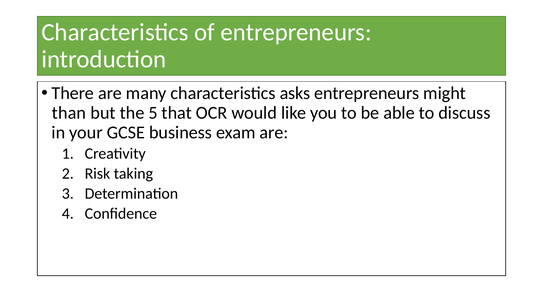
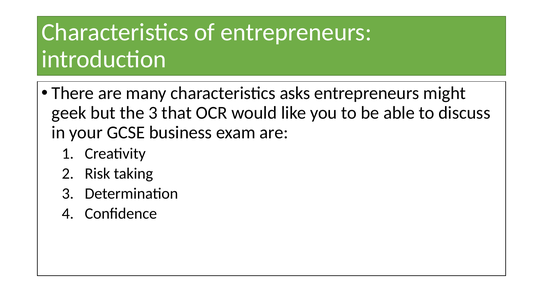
than: than -> geek
the 5: 5 -> 3
